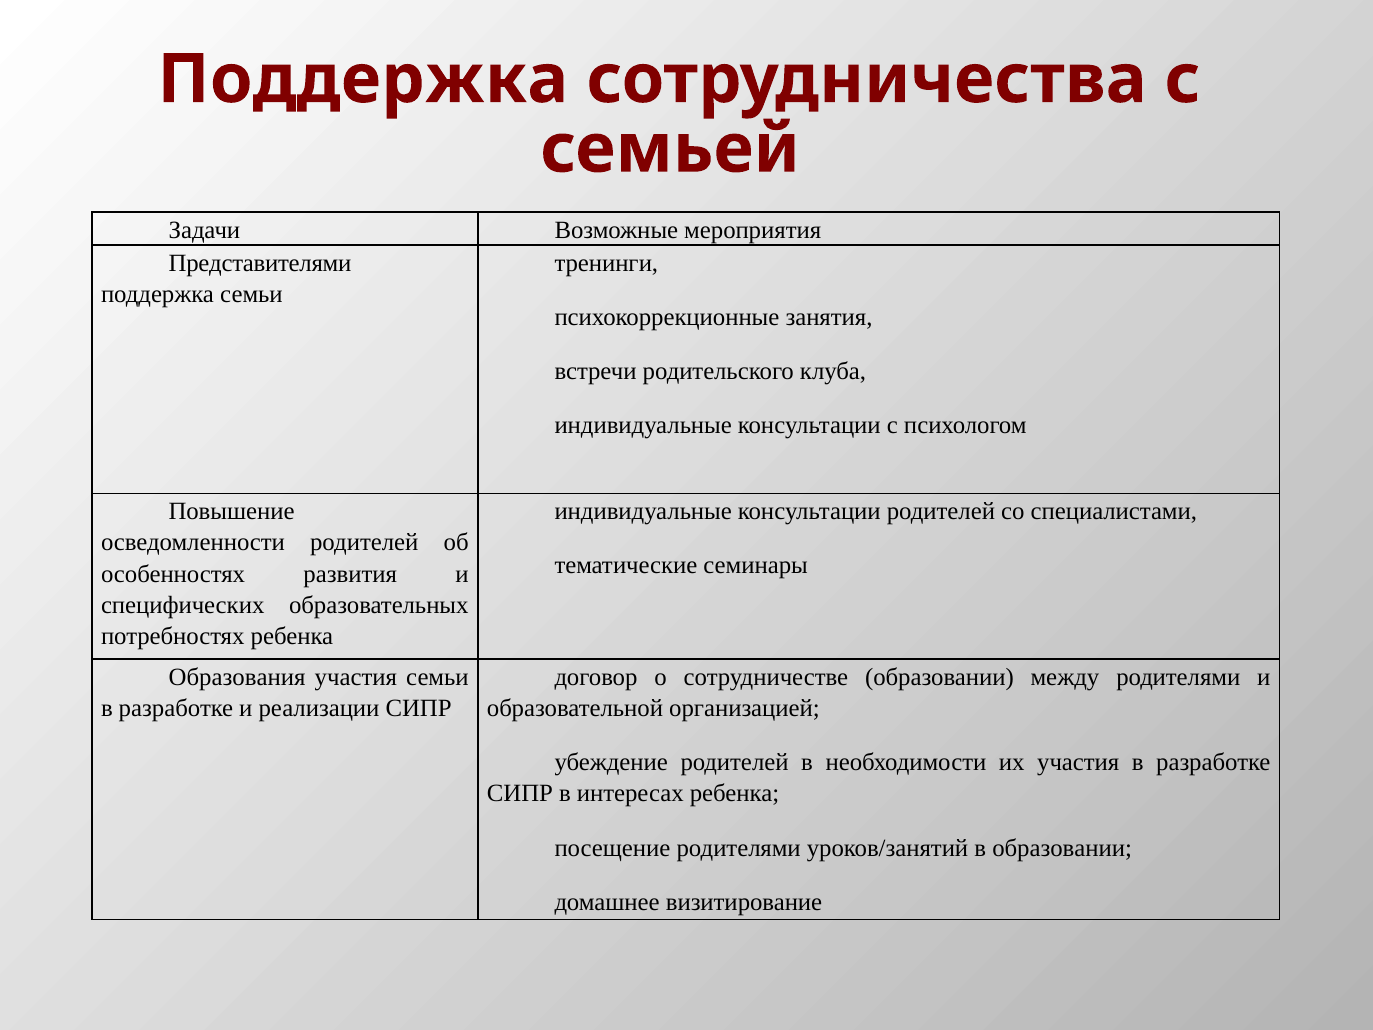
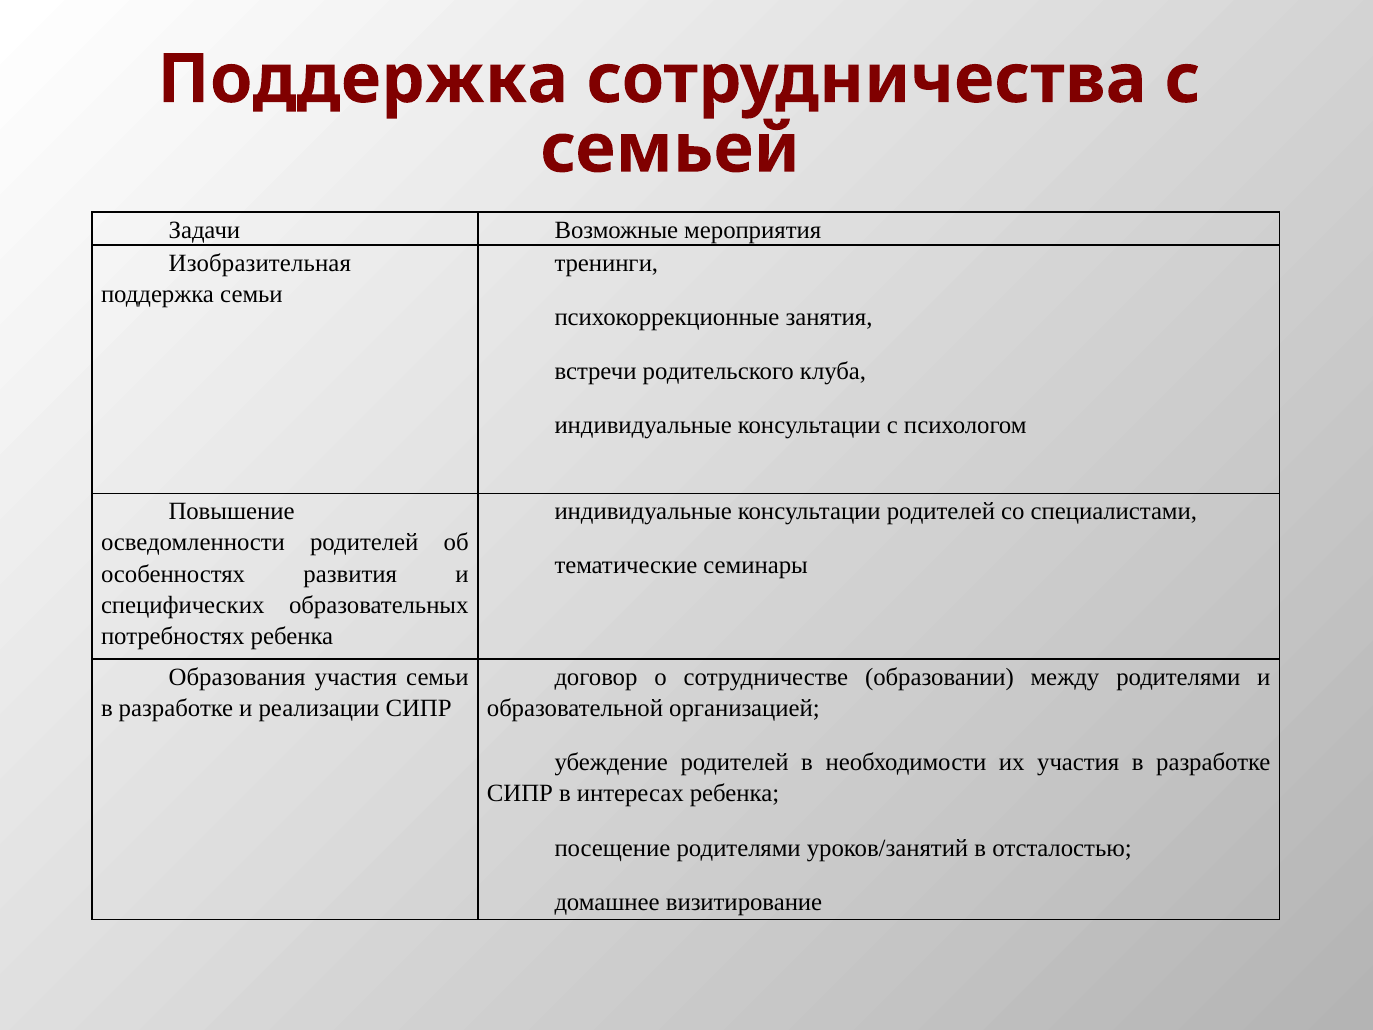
Представителями: Представителями -> Изобразительная
в образовании: образовании -> отсталостью
